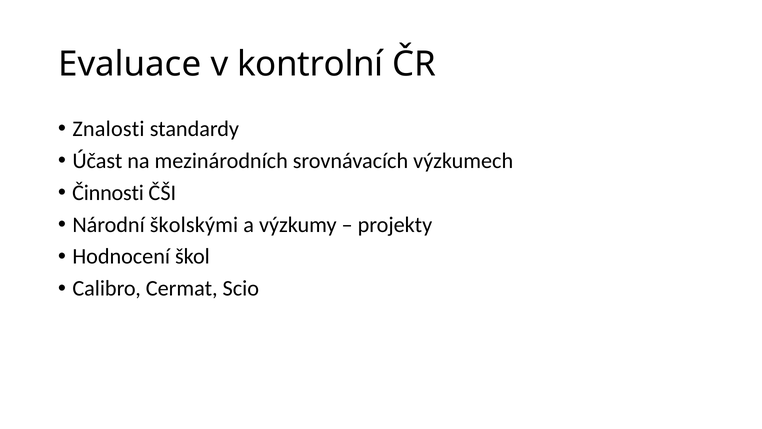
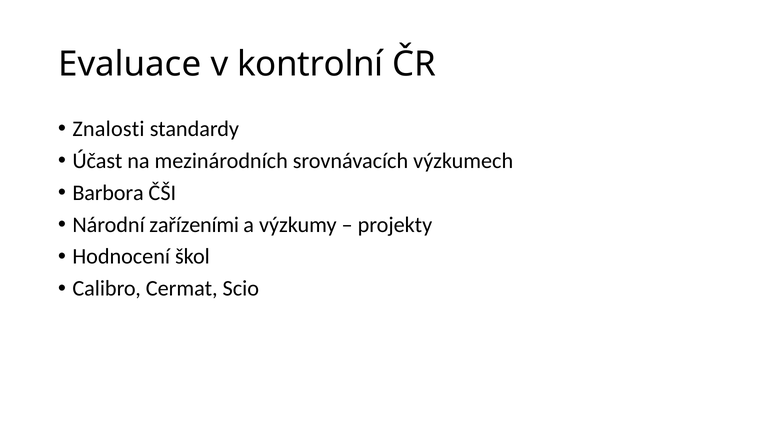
Činnosti: Činnosti -> Barbora
školskými: školskými -> zařízeními
